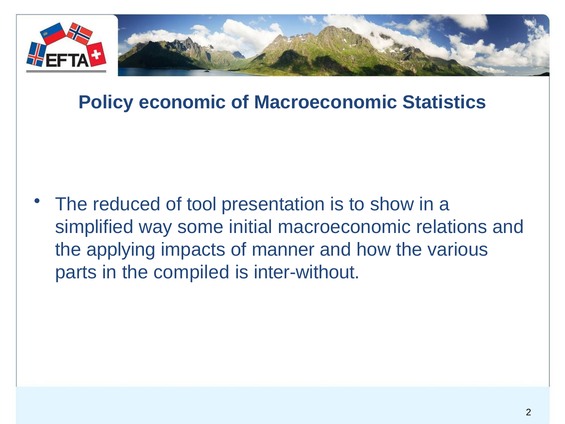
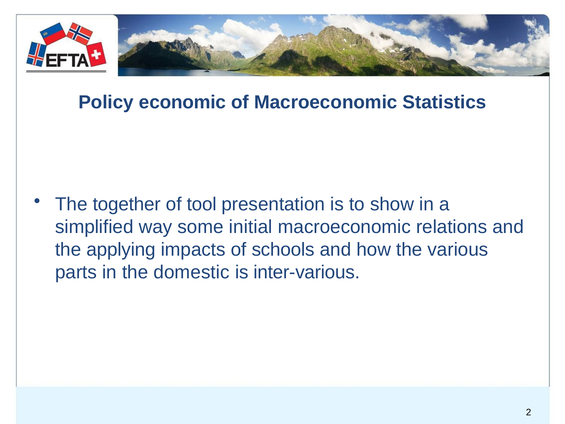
reduced: reduced -> together
manner: manner -> schools
compiled: compiled -> domestic
inter-without: inter-without -> inter-various
